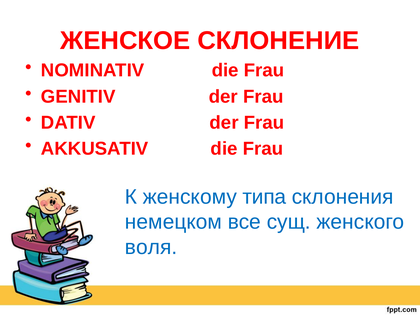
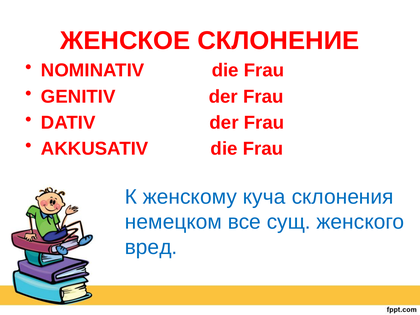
типа: типа -> куча
воля: воля -> вред
